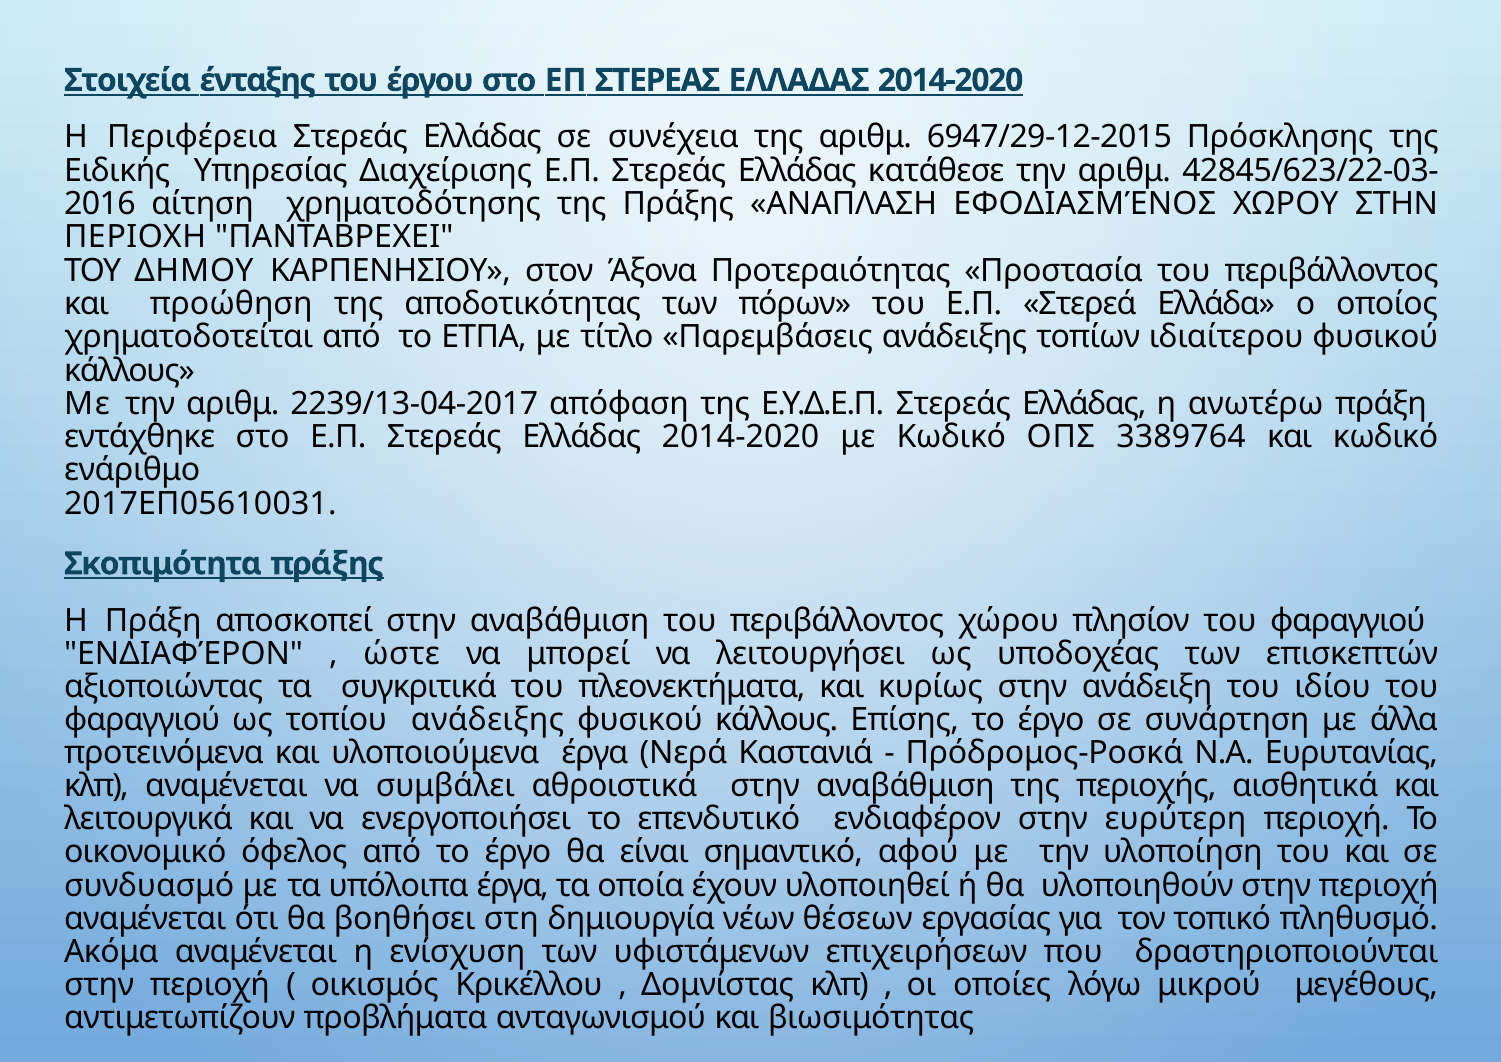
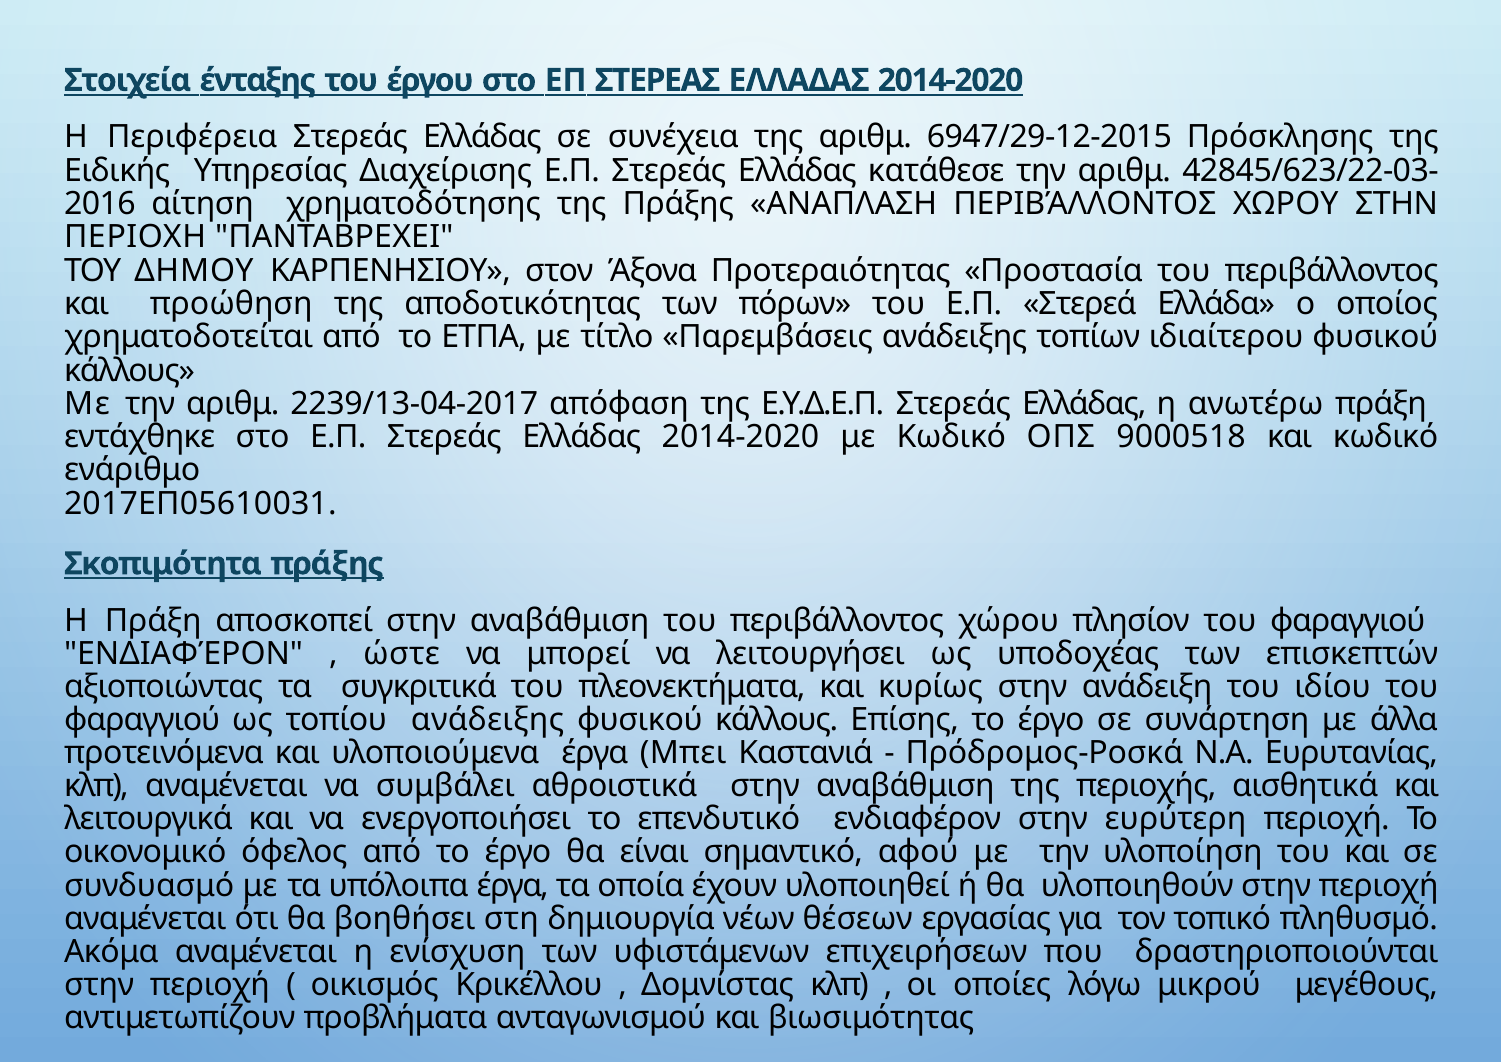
ΑΝΑΠΛΑΣΗ ΕΦΟΔΙΑΣΜΈΝΟΣ: ΕΦΟΔΙΑΣΜΈΝΟΣ -> ΠΕΡΙΒΆΛΛΟΝΤΟΣ
3389764: 3389764 -> 9000518
Νερά: Νερά -> Μπει
